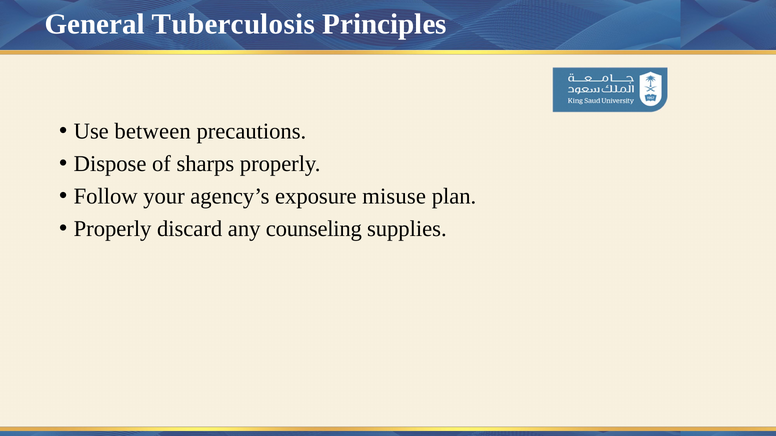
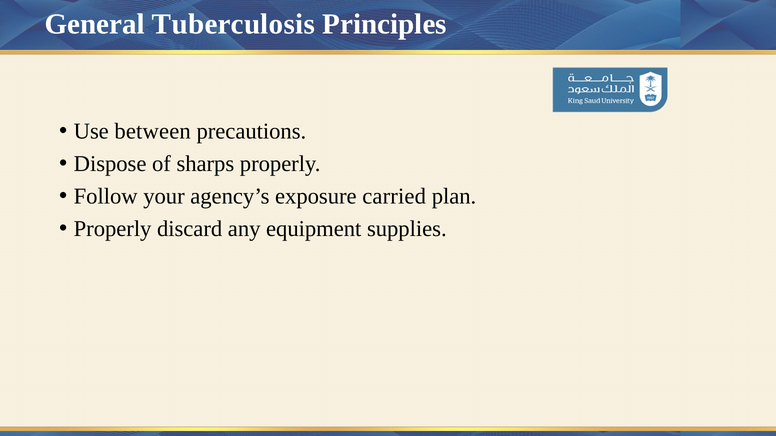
misuse: misuse -> carried
counseling: counseling -> equipment
